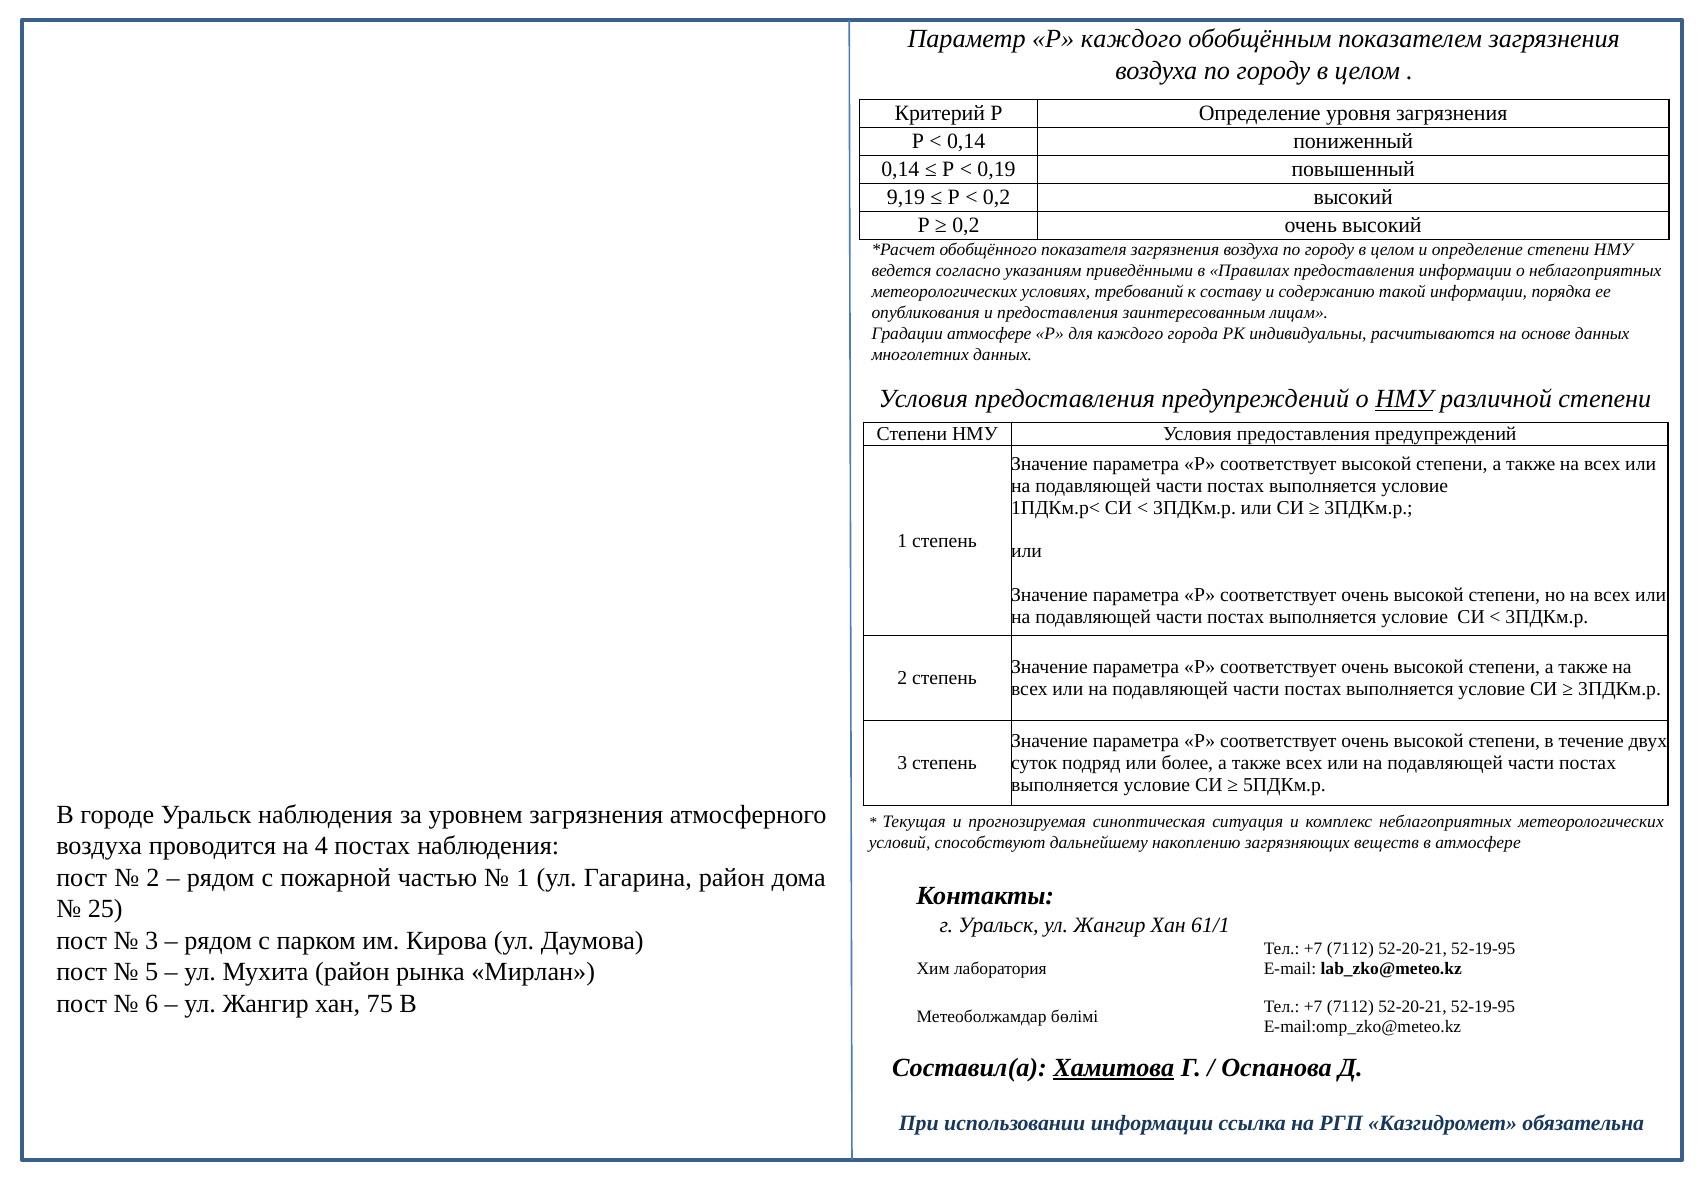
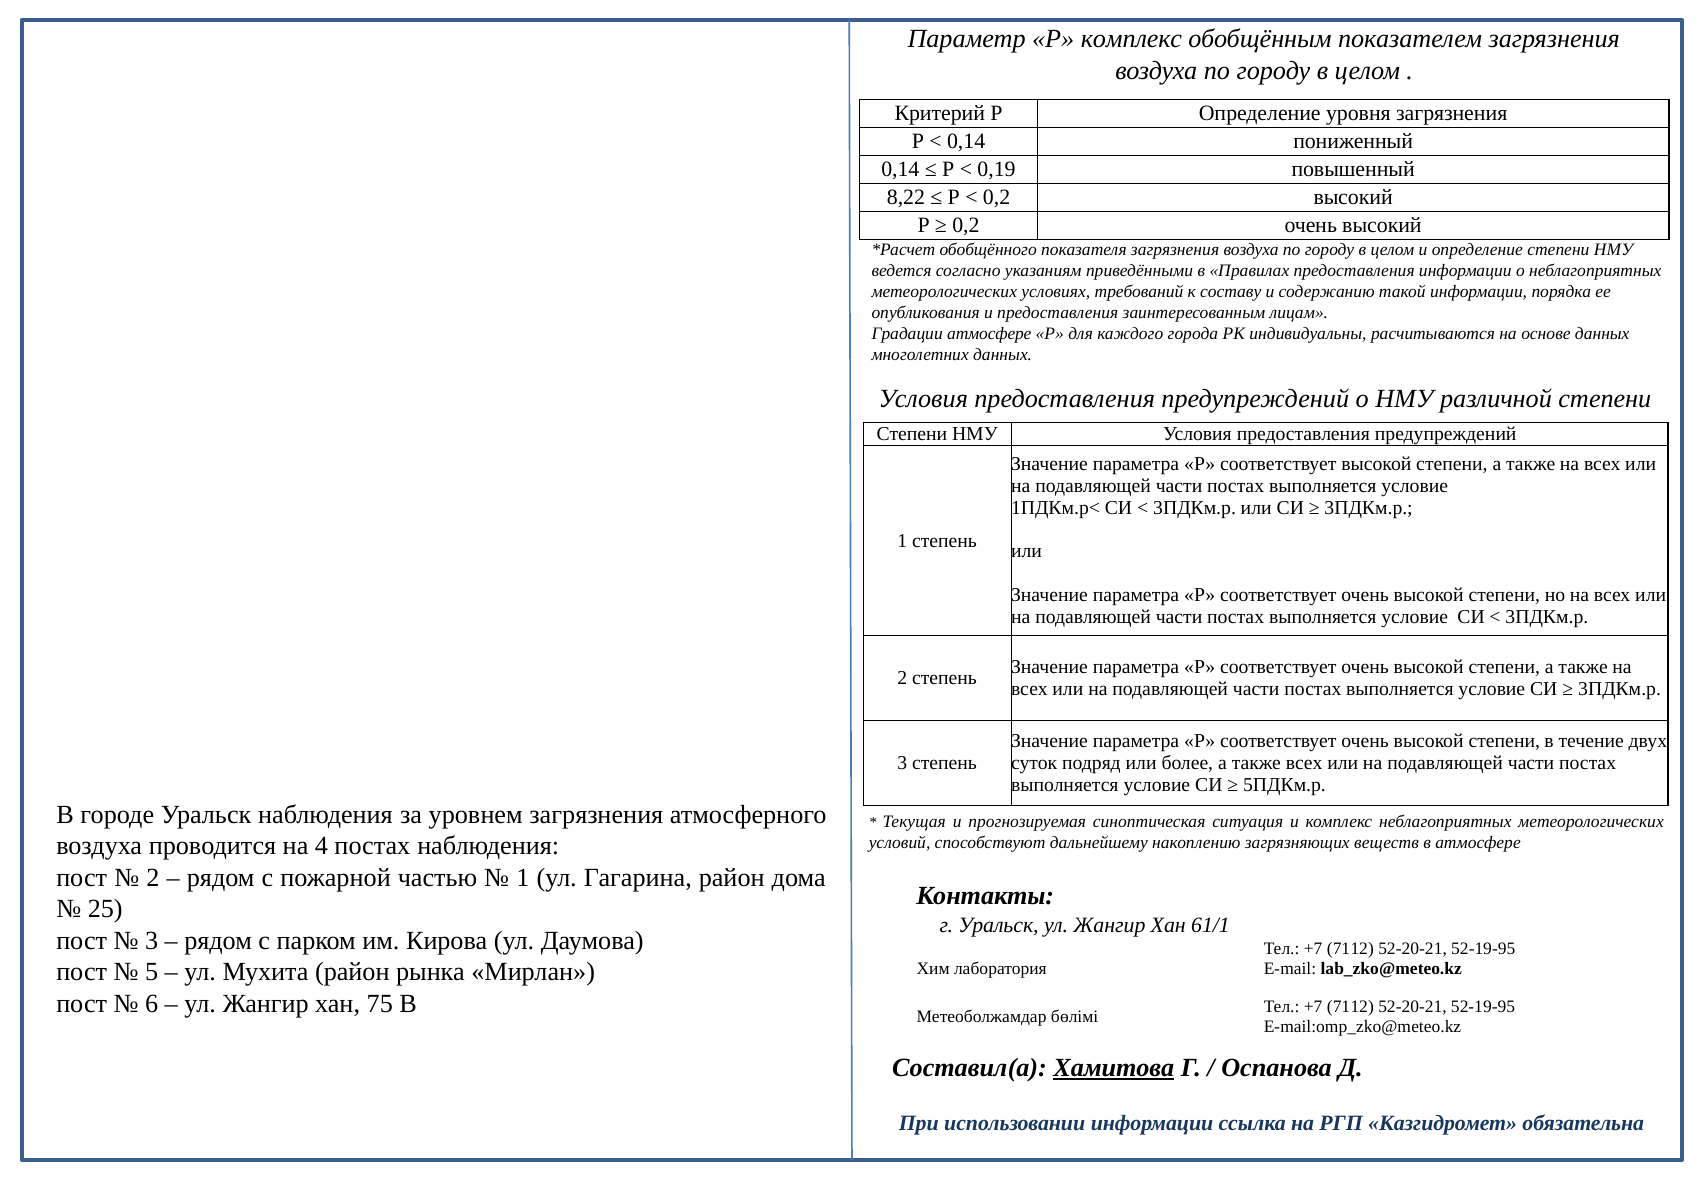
Р каждого: каждого -> комплекс
9,19: 9,19 -> 8,22
НМУ at (1404, 399) underline: present -> none
